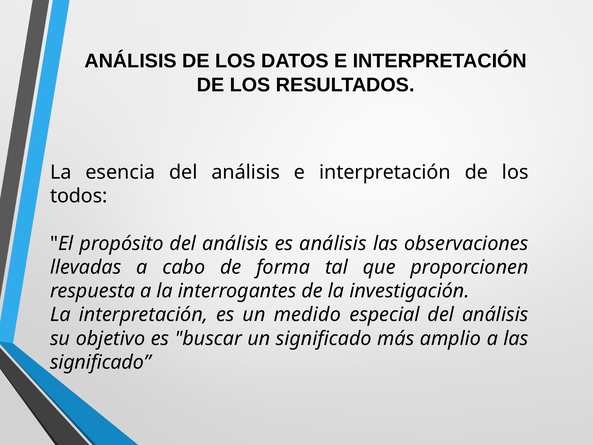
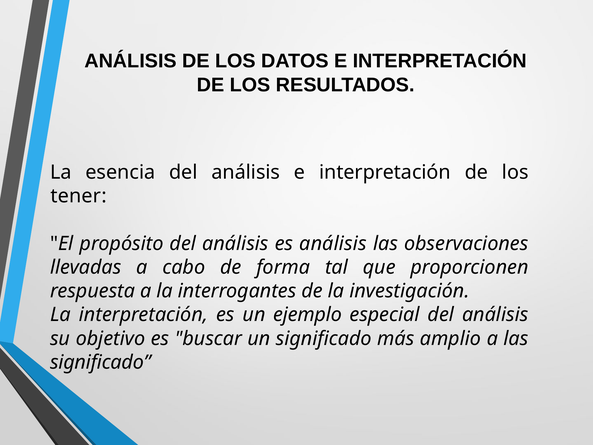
todos: todos -> tener
medido: medido -> ejemplo
